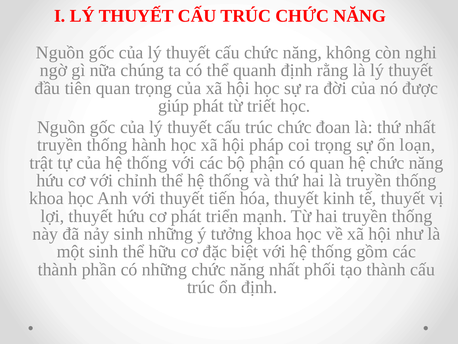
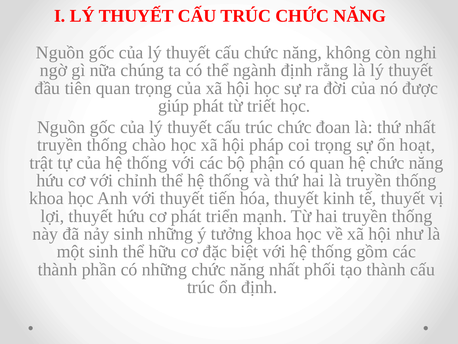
quanh: quanh -> ngành
hành: hành -> chào
loạn: loạn -> hoạt
